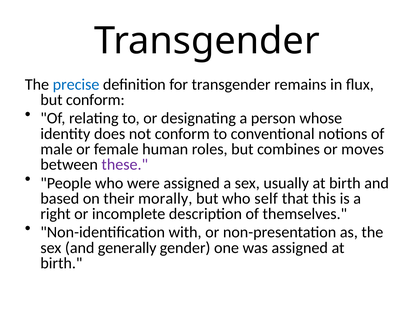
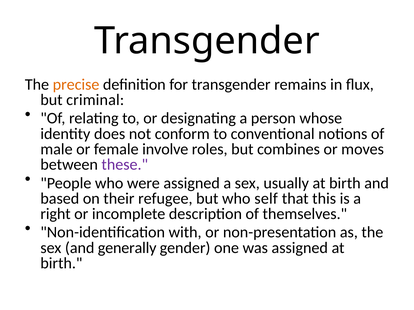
precise colour: blue -> orange
but conform: conform -> criminal
human: human -> involve
morally: morally -> refugee
